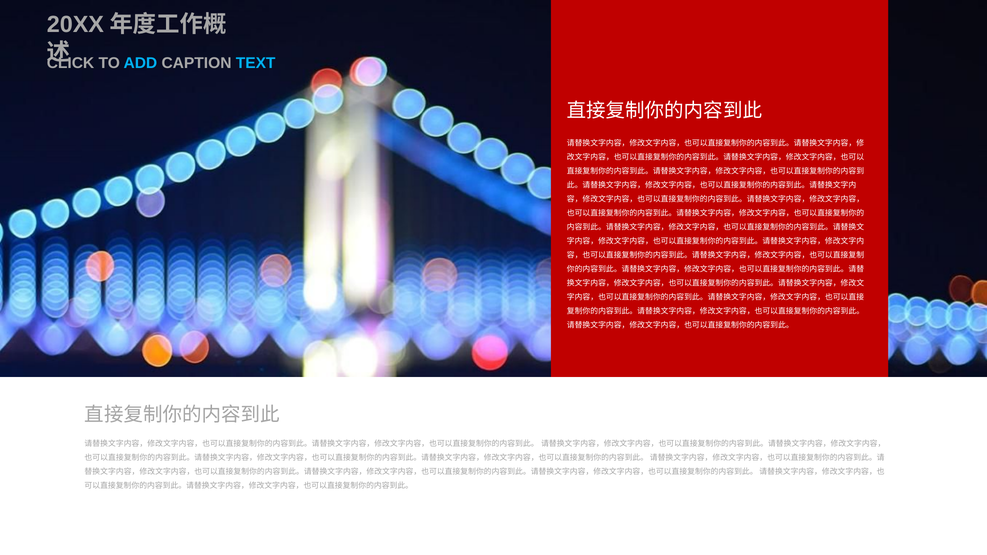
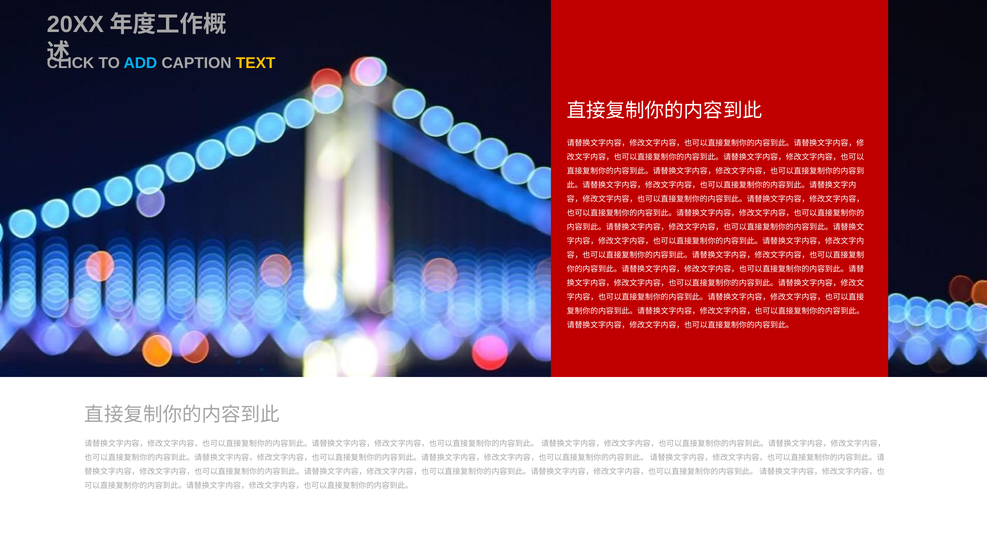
TEXT colour: light blue -> yellow
